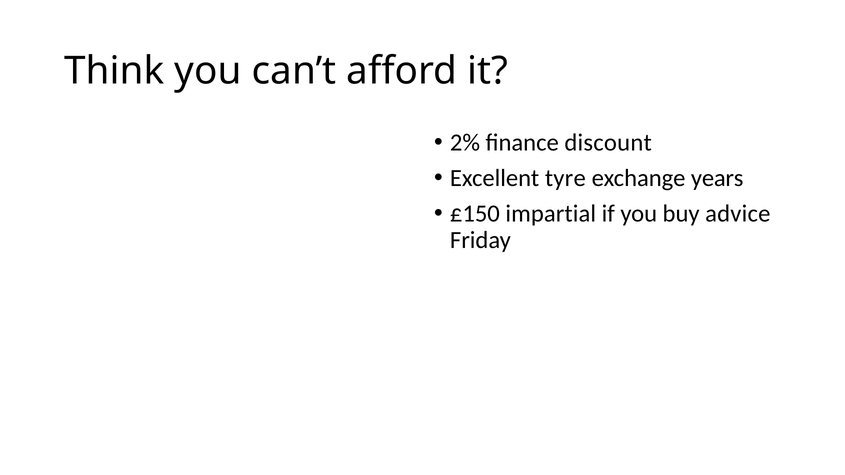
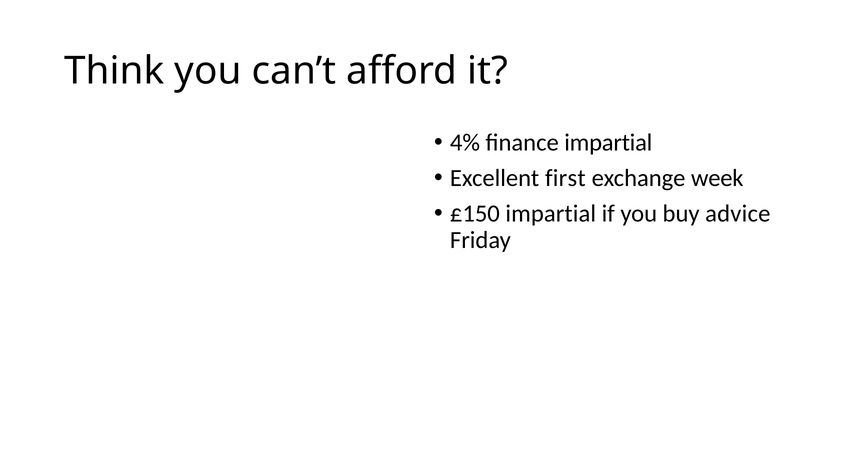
2%: 2% -> 4%
finance discount: discount -> impartial
tyre: tyre -> first
years: years -> week
